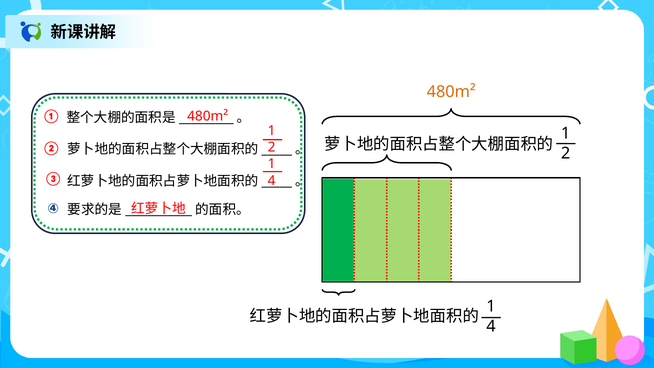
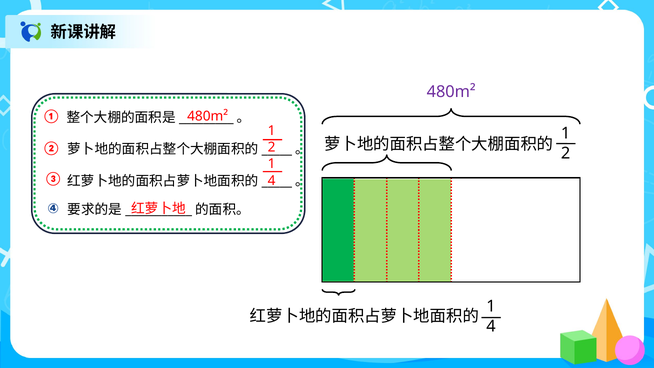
480m² at (451, 92) colour: orange -> purple
